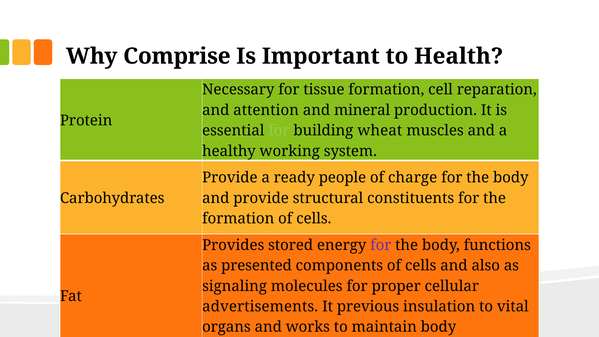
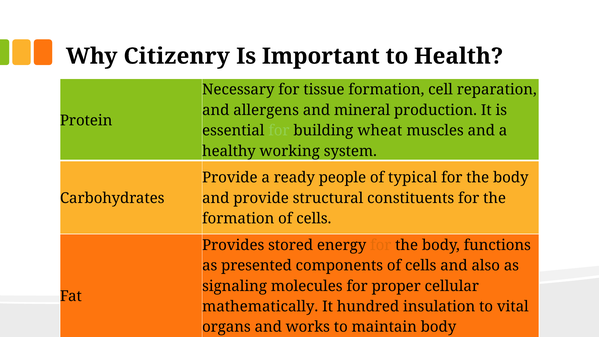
Comprise: Comprise -> Citizenry
attention: attention -> allergens
charge: charge -> typical
for at (381, 245) colour: purple -> orange
advertisements: advertisements -> mathematically
previous: previous -> hundred
